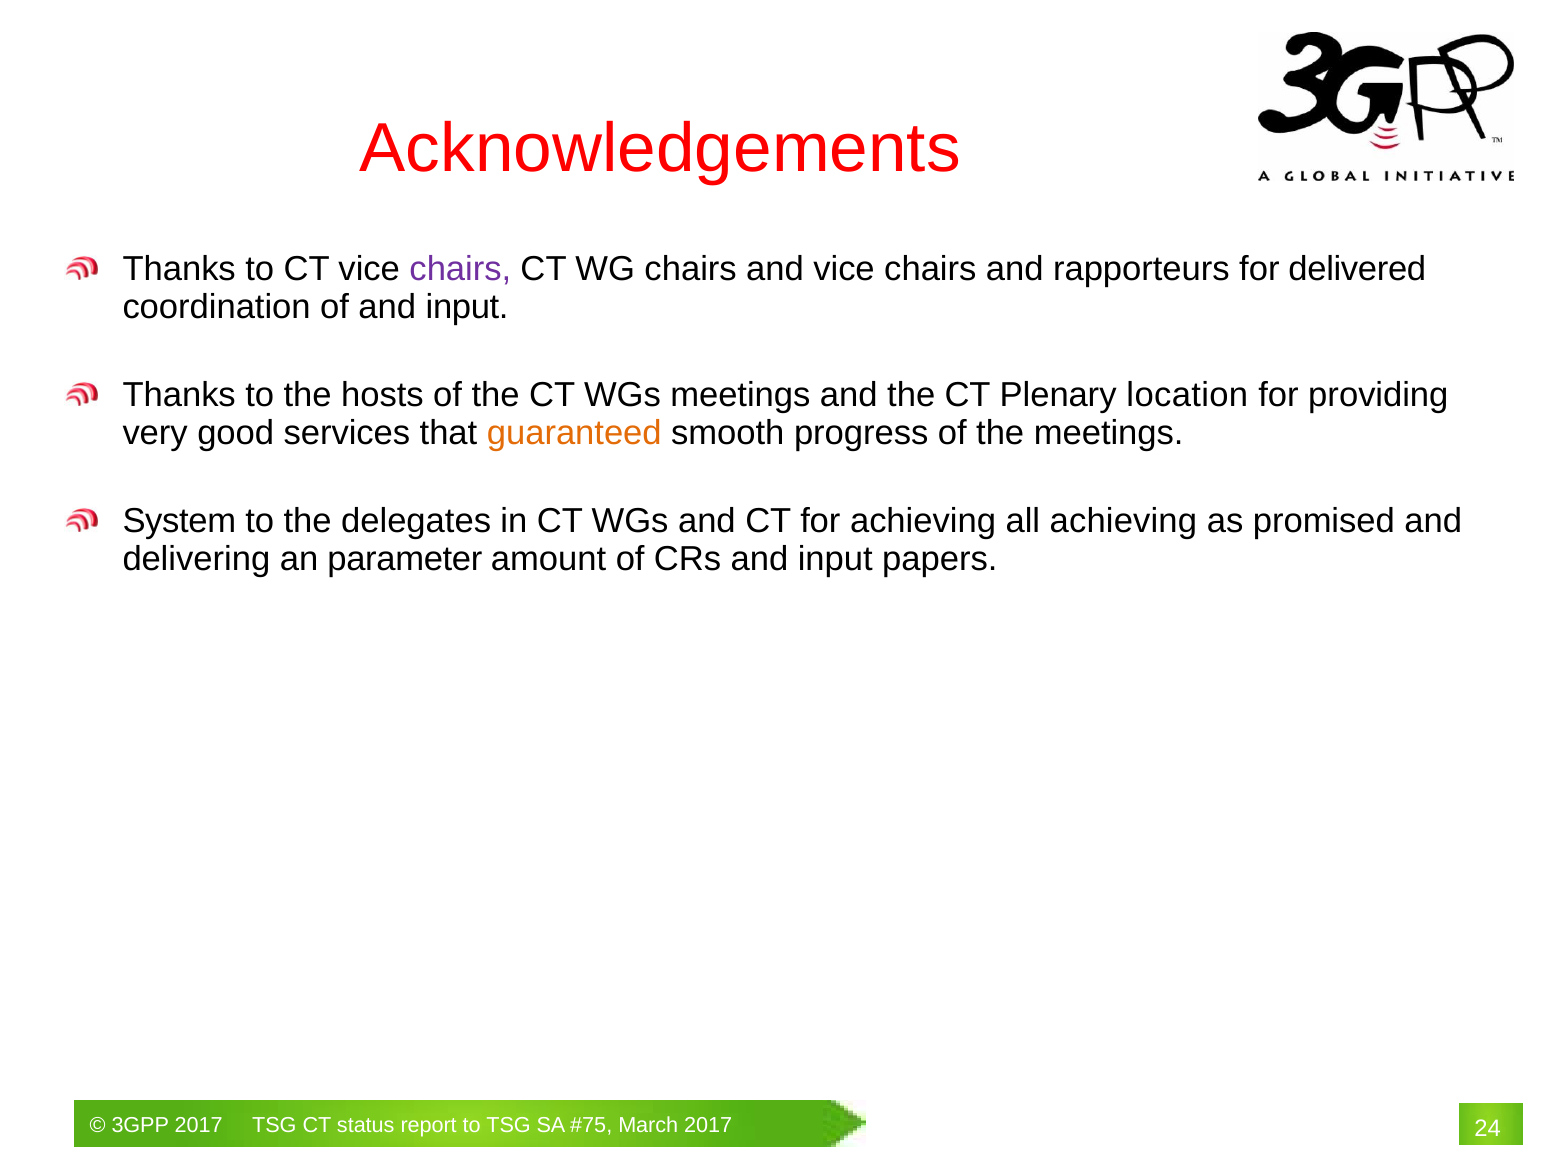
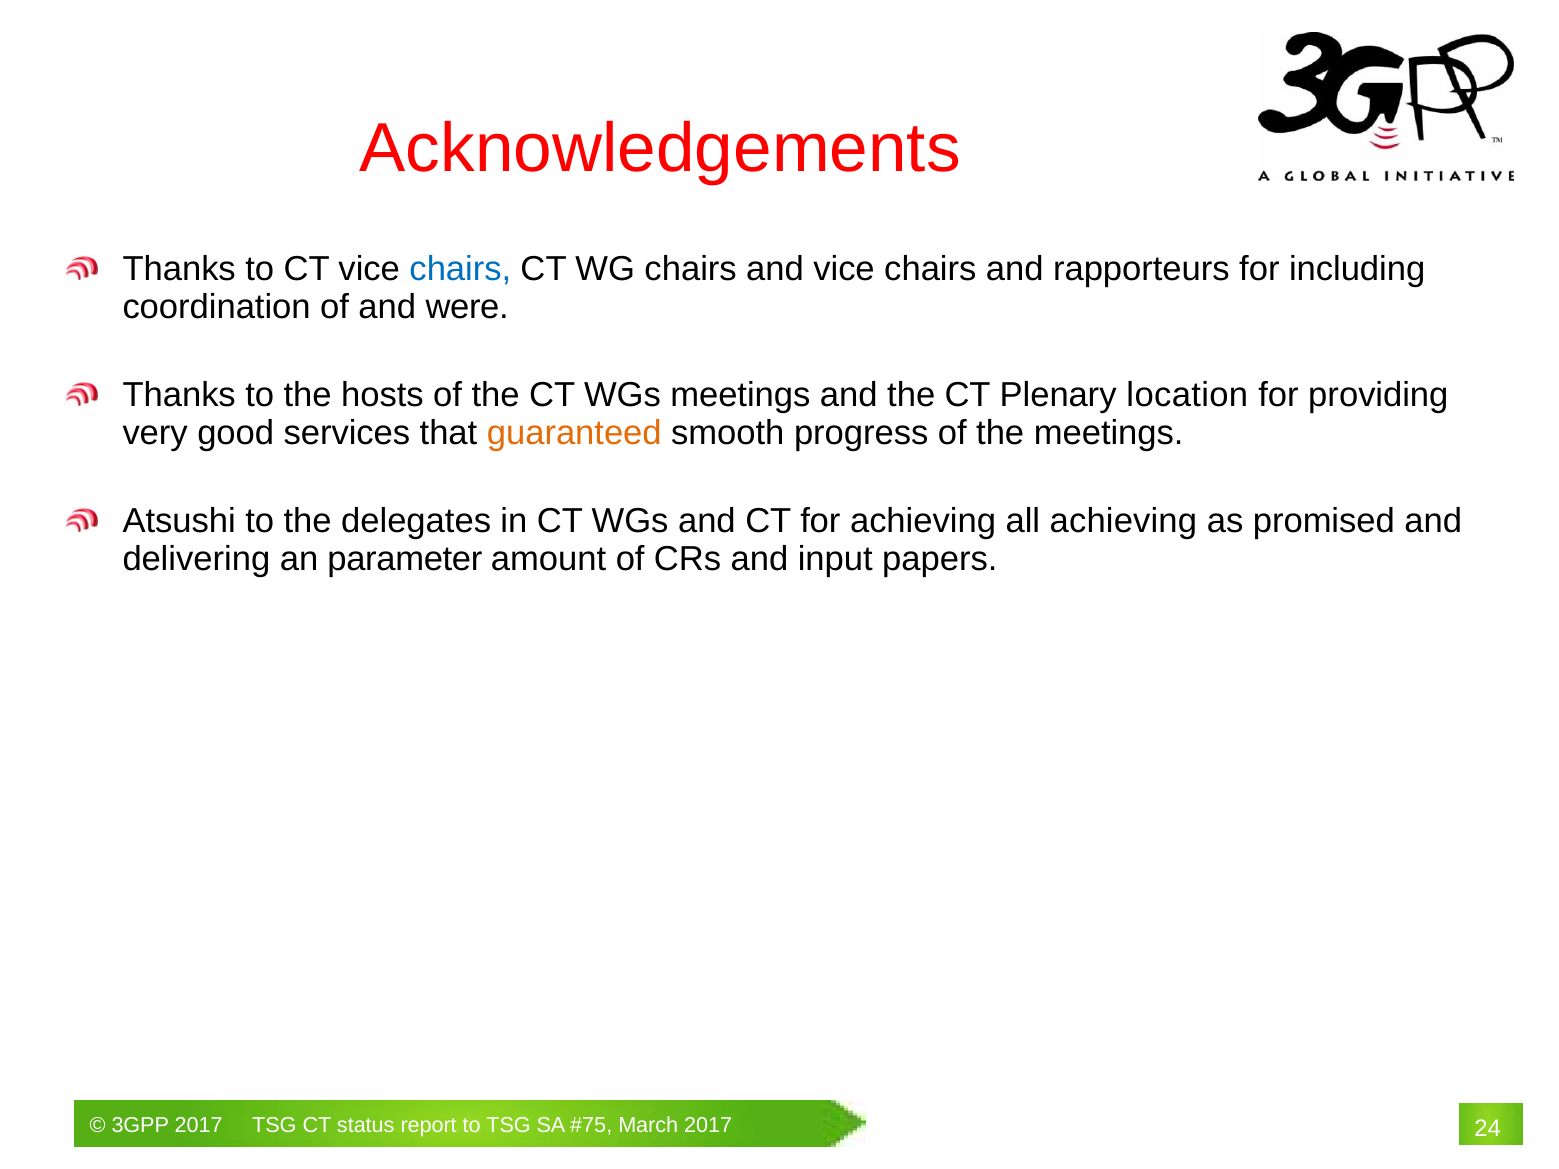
chairs at (460, 269) colour: purple -> blue
delivered: delivered -> including
of and input: input -> were
System: System -> Atsushi
